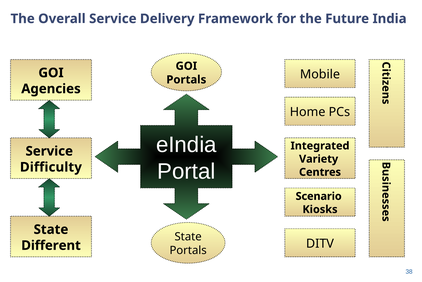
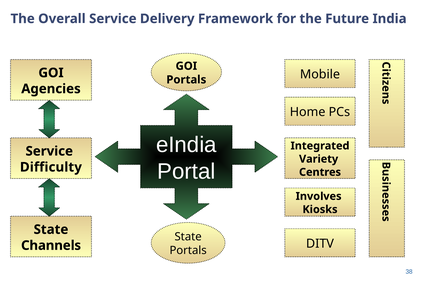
Scenario: Scenario -> Involves
Different: Different -> Channels
